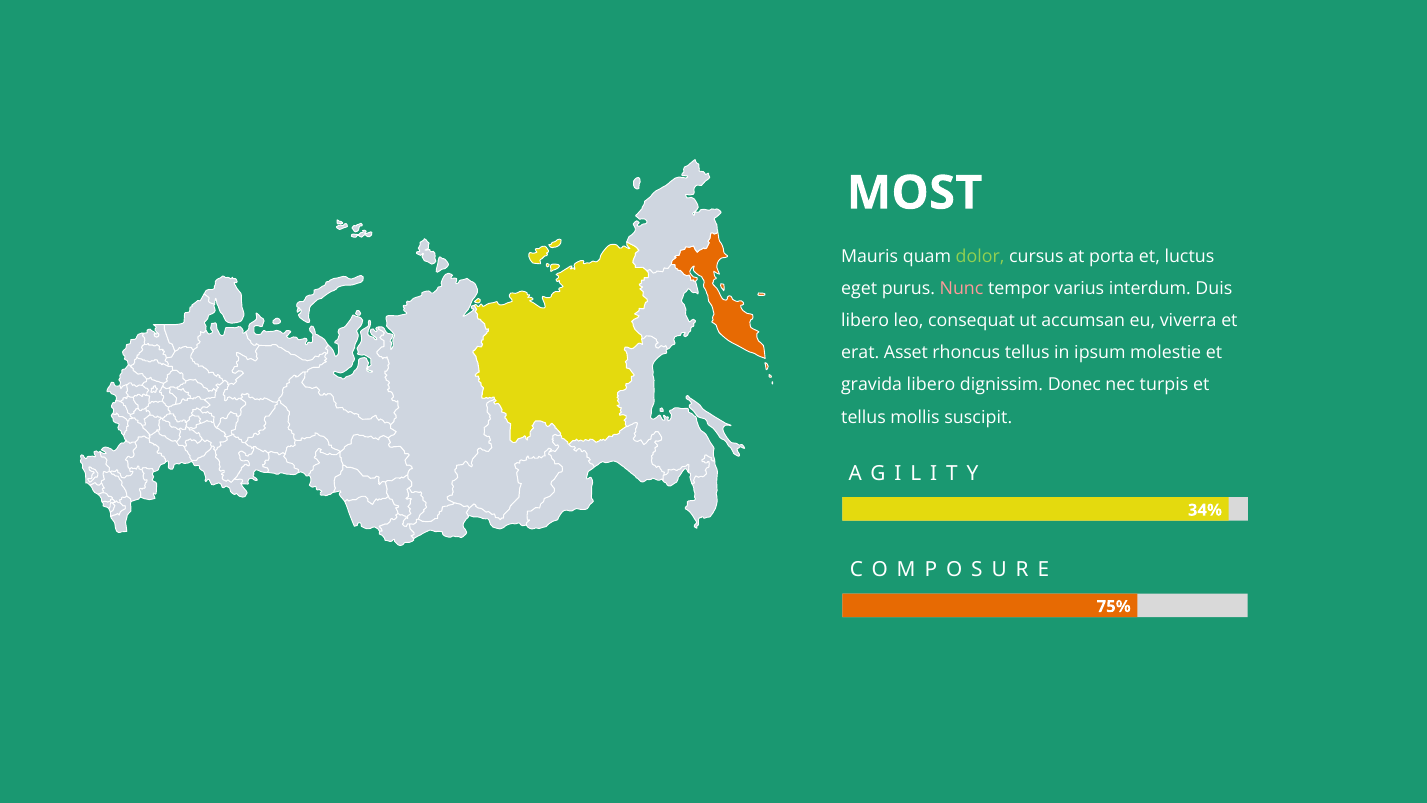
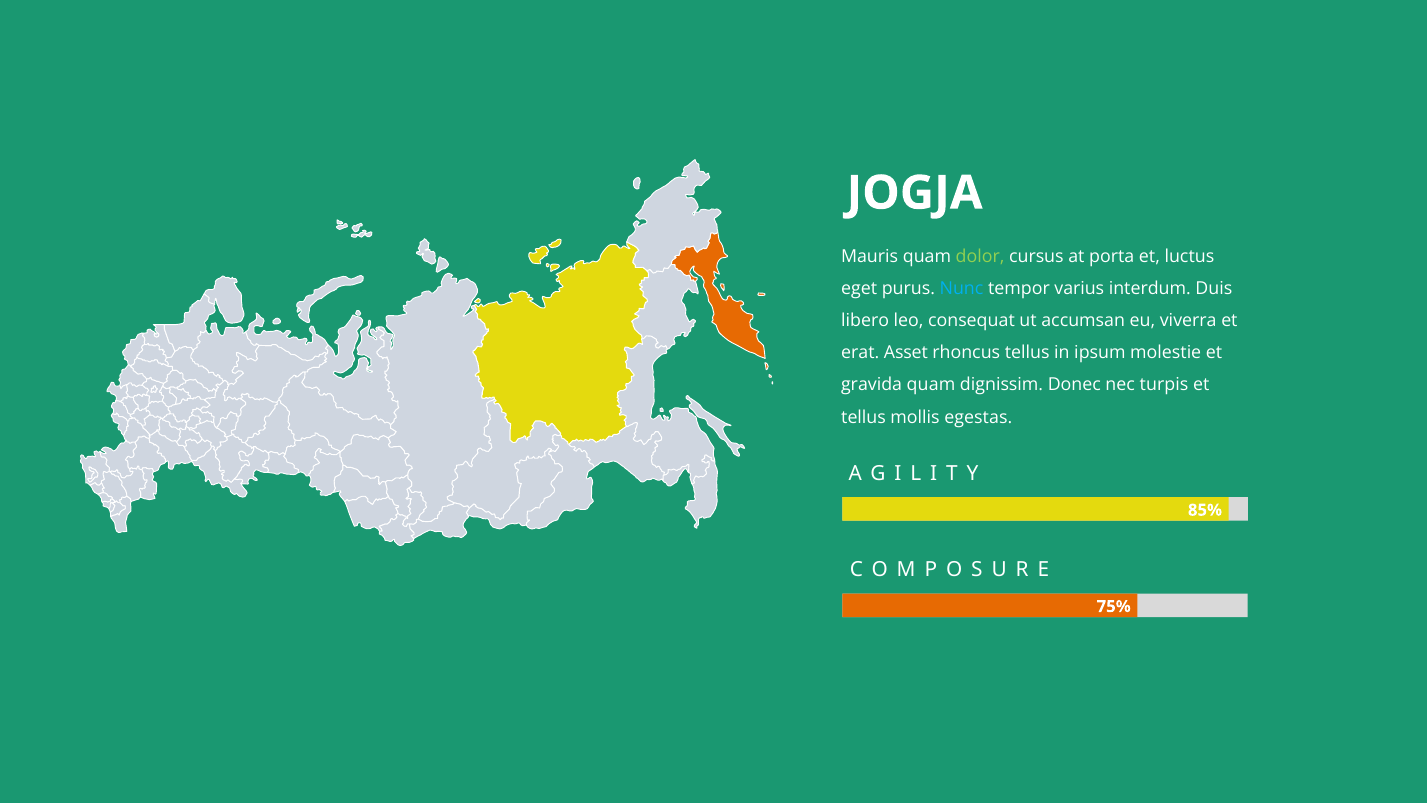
MOST: MOST -> JOGJA
Nunc colour: pink -> light blue
gravida libero: libero -> quam
suscipit: suscipit -> egestas
34%: 34% -> 85%
